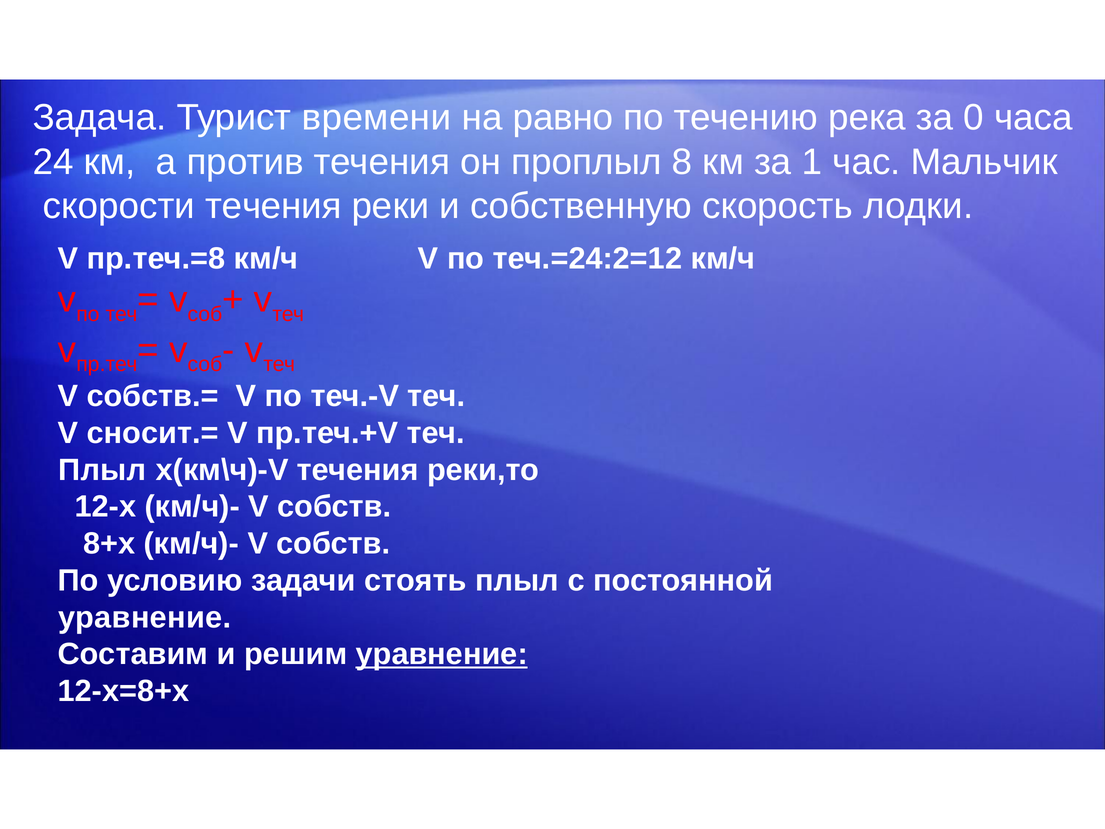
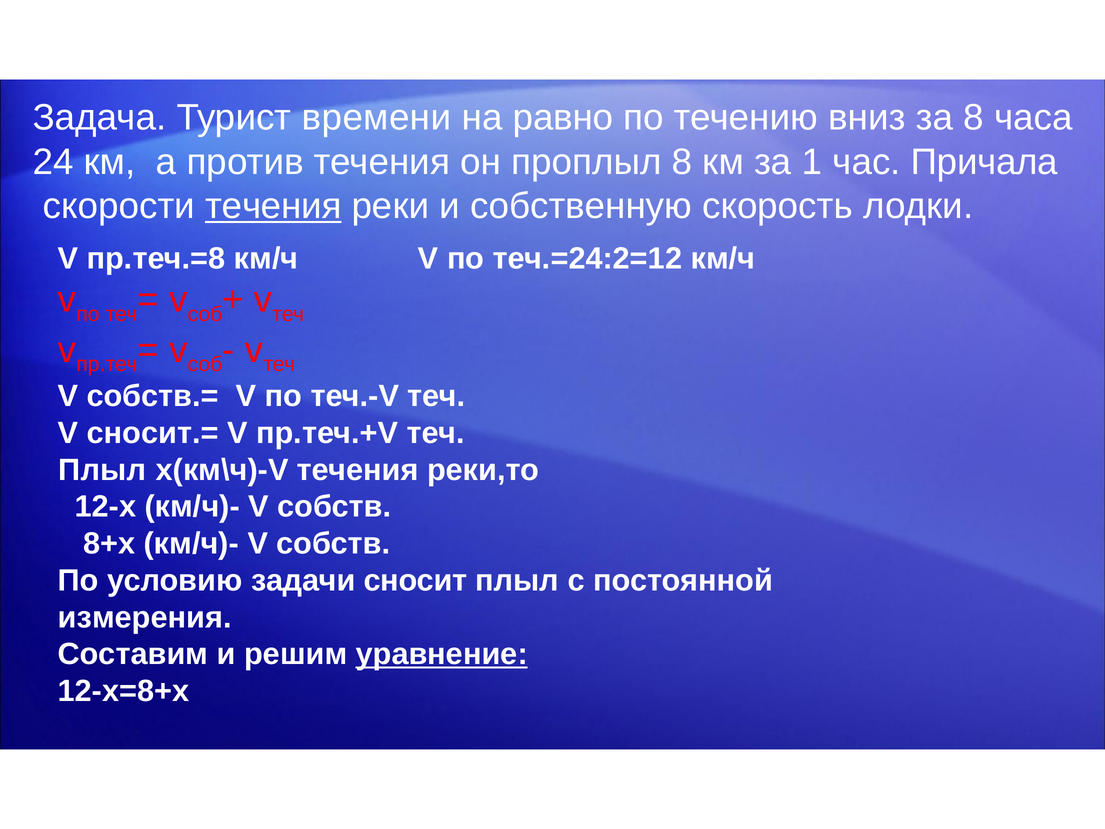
река: река -> вниз
за 0: 0 -> 8
Мальчик: Мальчик -> Причала
течения at (273, 206) underline: none -> present
стоять: стоять -> сносит
уравнение at (145, 617): уравнение -> измерения
